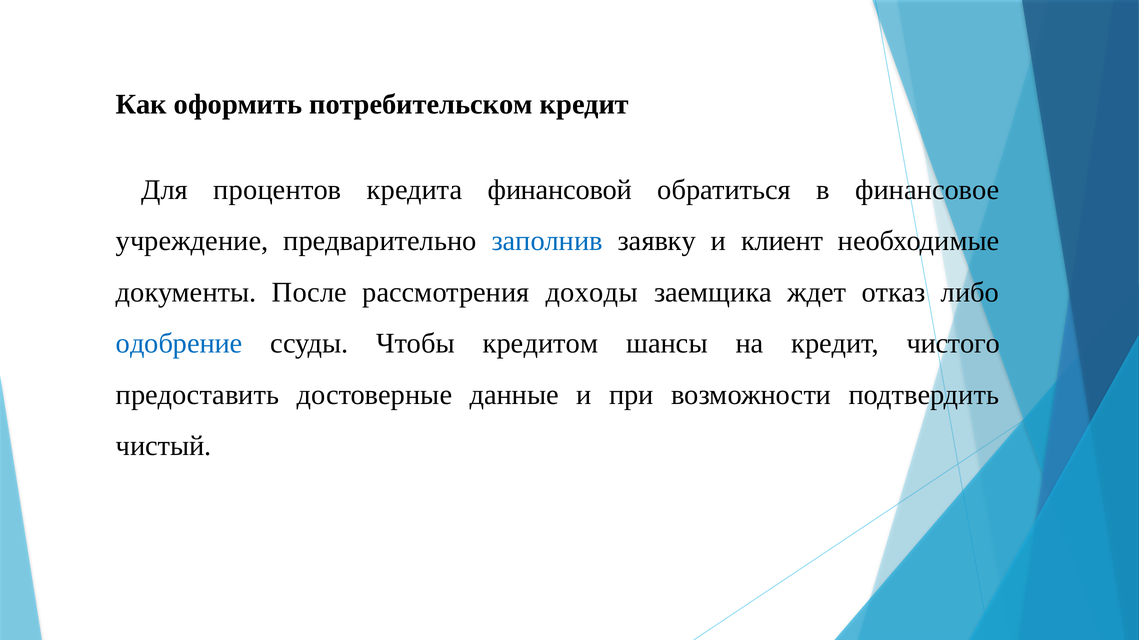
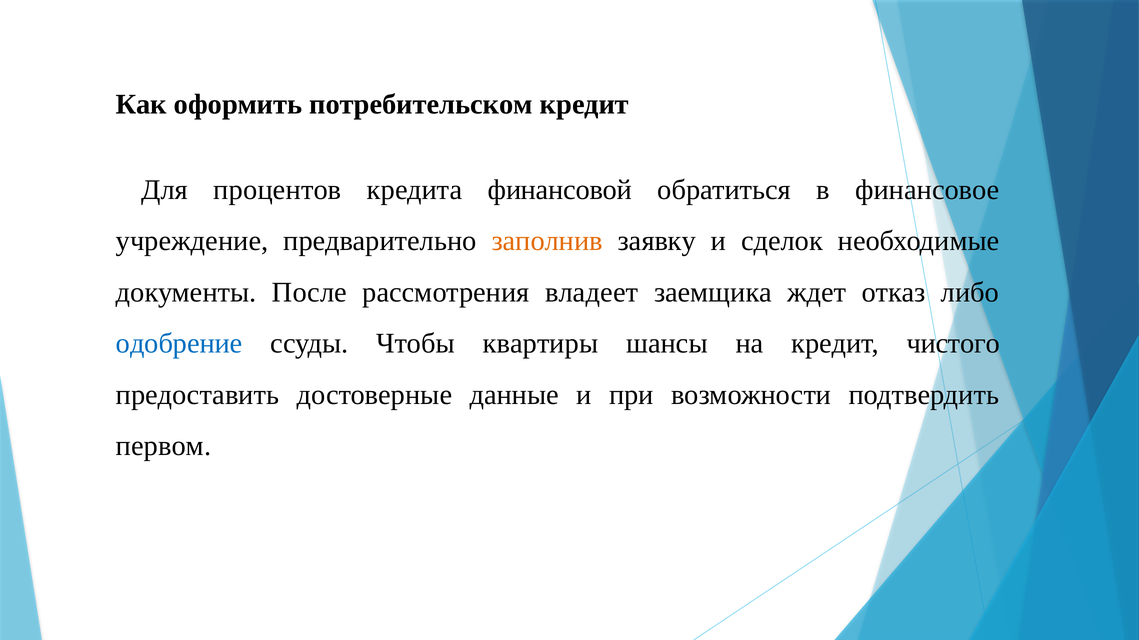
заполнив colour: blue -> orange
клиент: клиент -> сделок
доходы: доходы -> владеет
кредитом: кредитом -> квартиры
чистый: чистый -> первом
